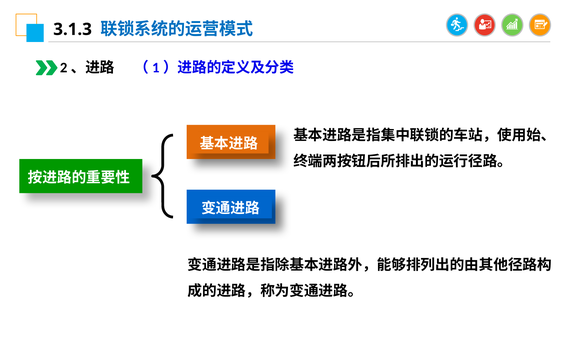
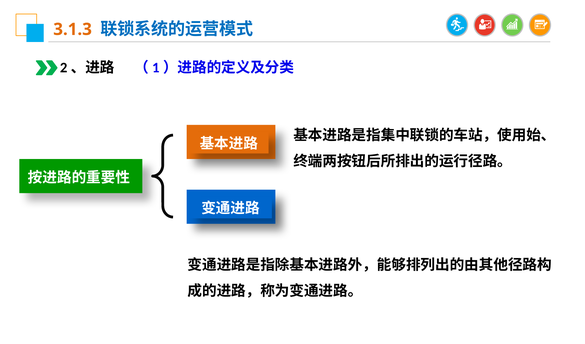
3.1.3 colour: black -> orange
